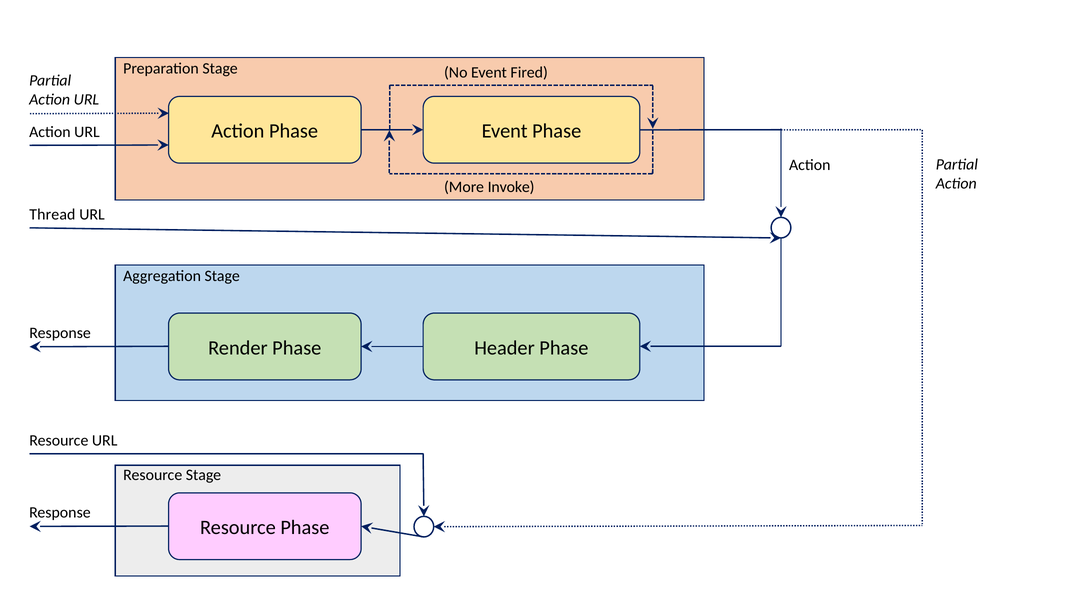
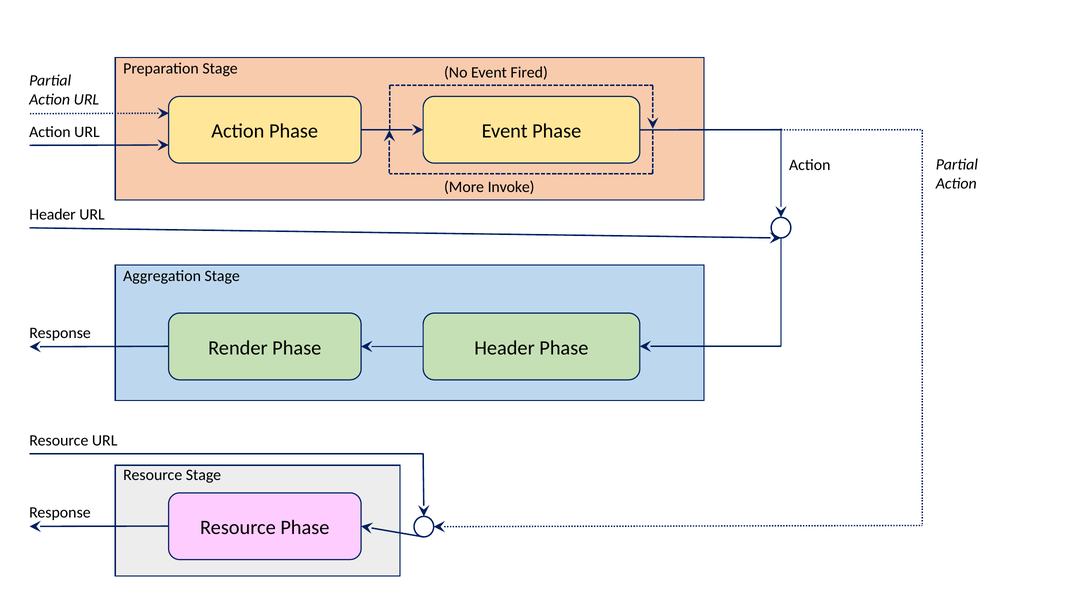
Thread at (52, 214): Thread -> Header
